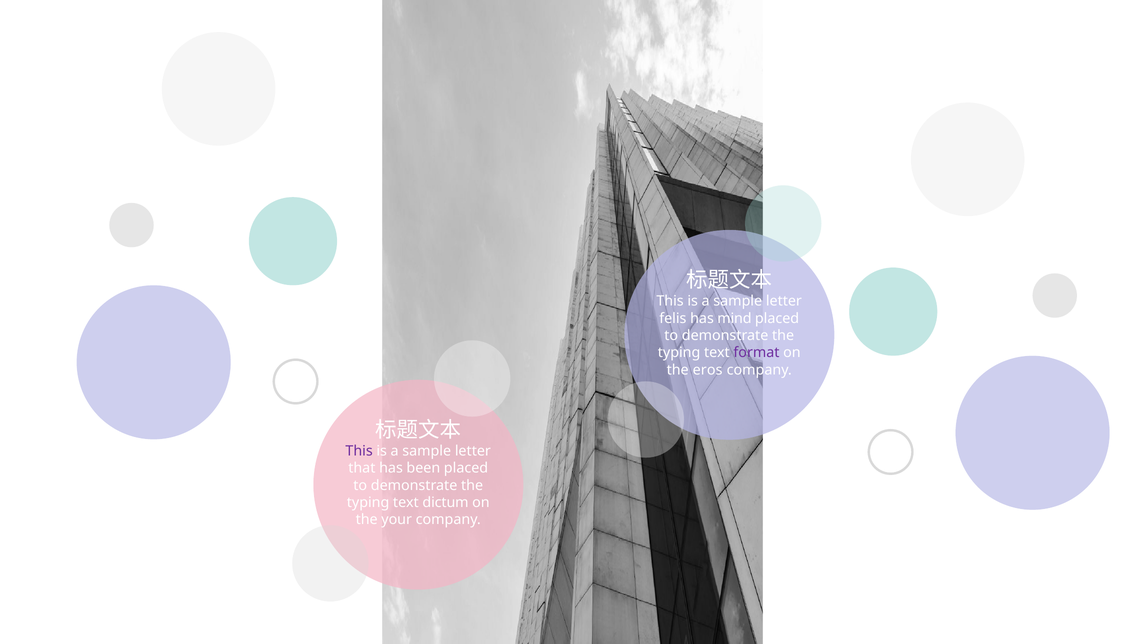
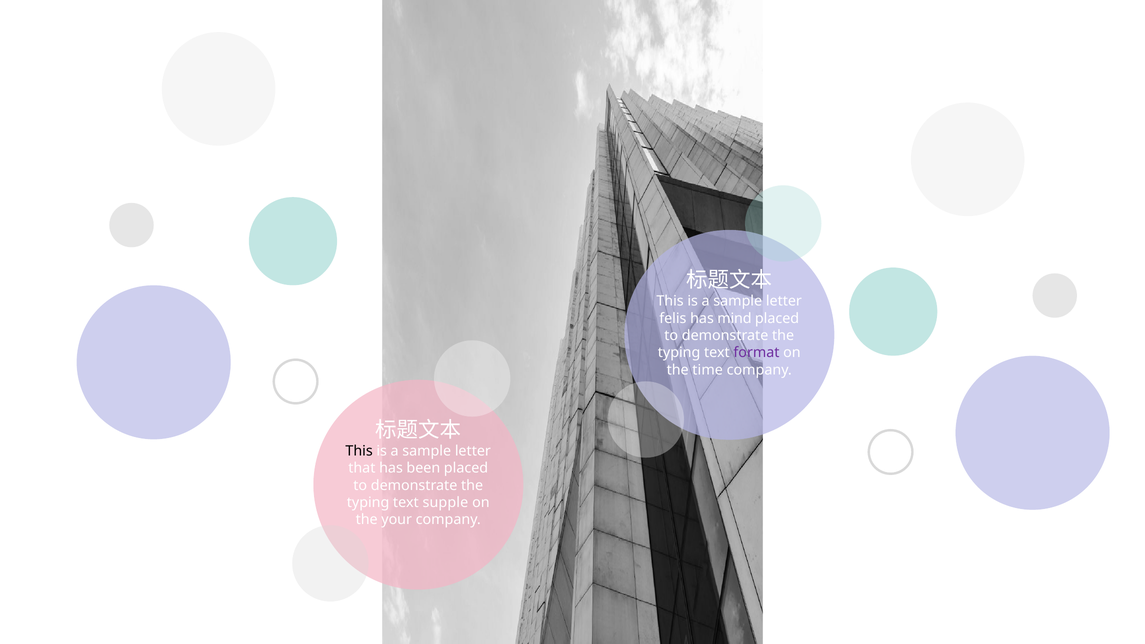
eros: eros -> time
This at (359, 451) colour: purple -> black
dictum: dictum -> supple
